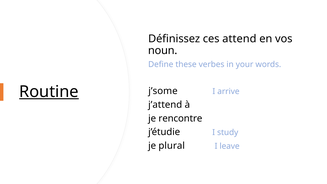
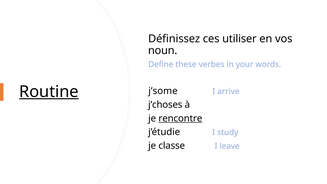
attend: attend -> utiliser
j’attend: j’attend -> j’choses
rencontre underline: none -> present
plural: plural -> classe
